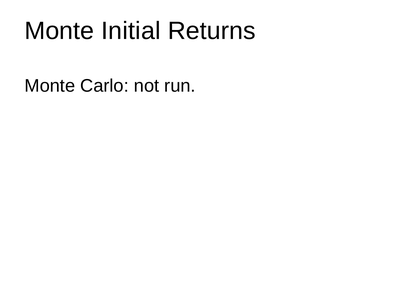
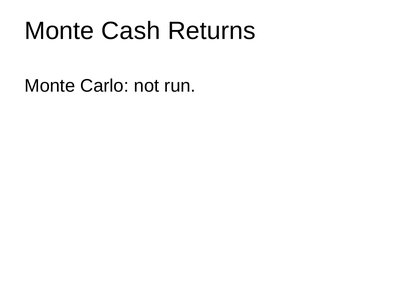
Initial: Initial -> Cash
